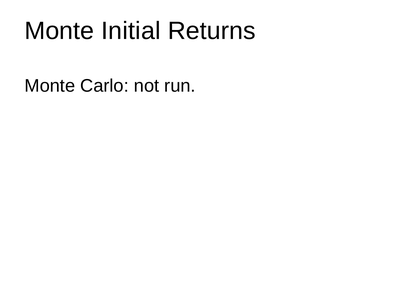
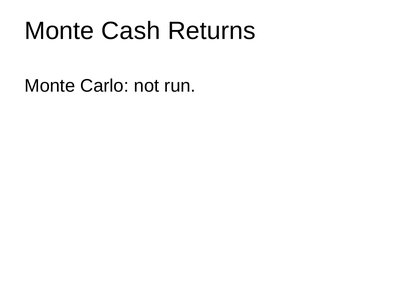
Initial: Initial -> Cash
